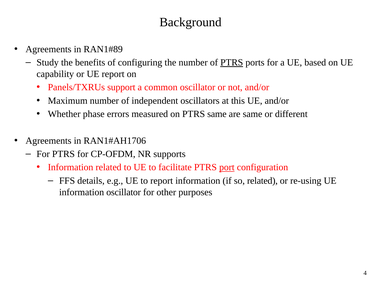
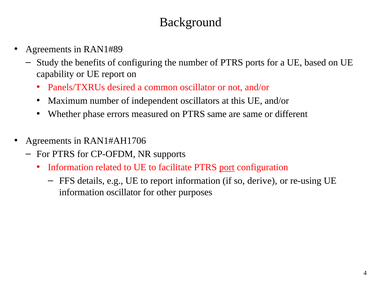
PTRS at (232, 62) underline: present -> none
support: support -> desired
so related: related -> derive
